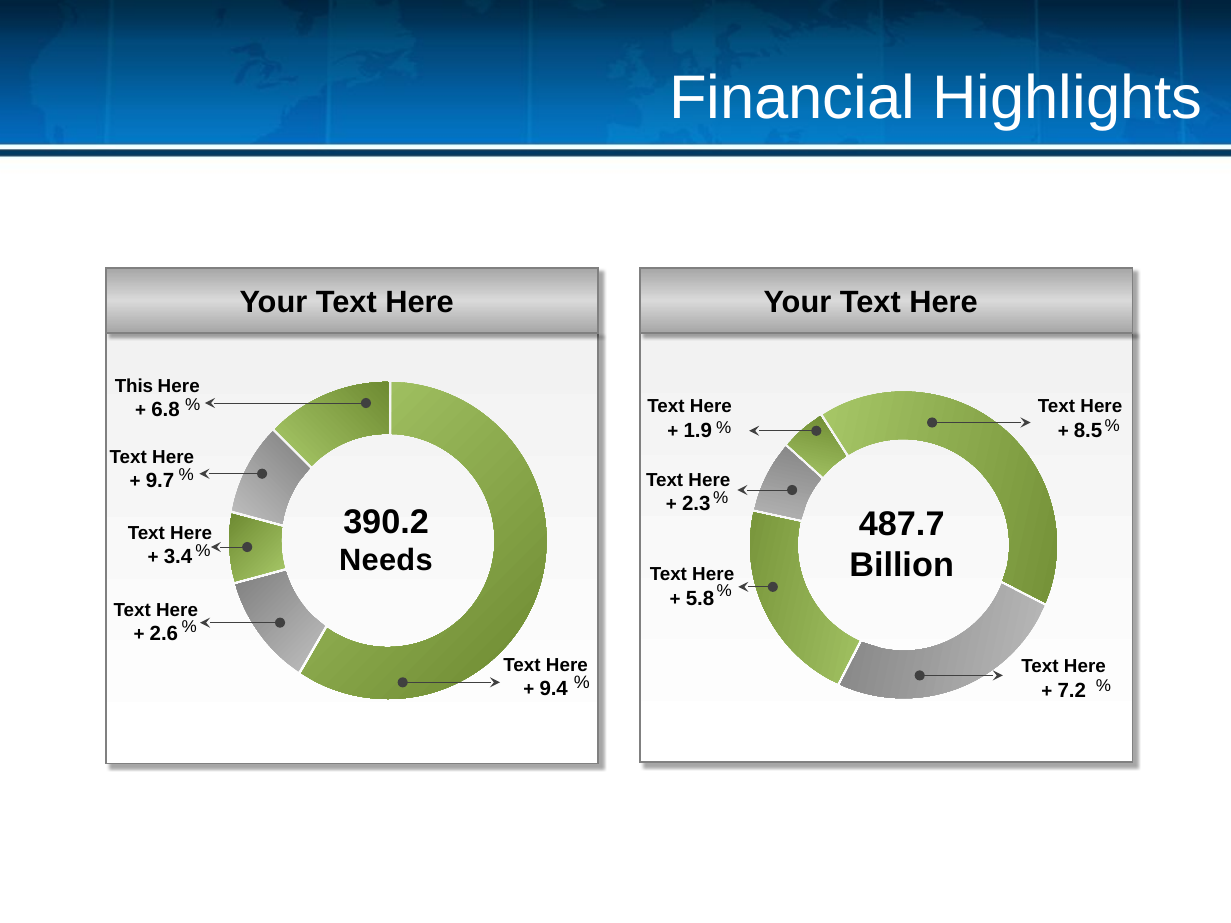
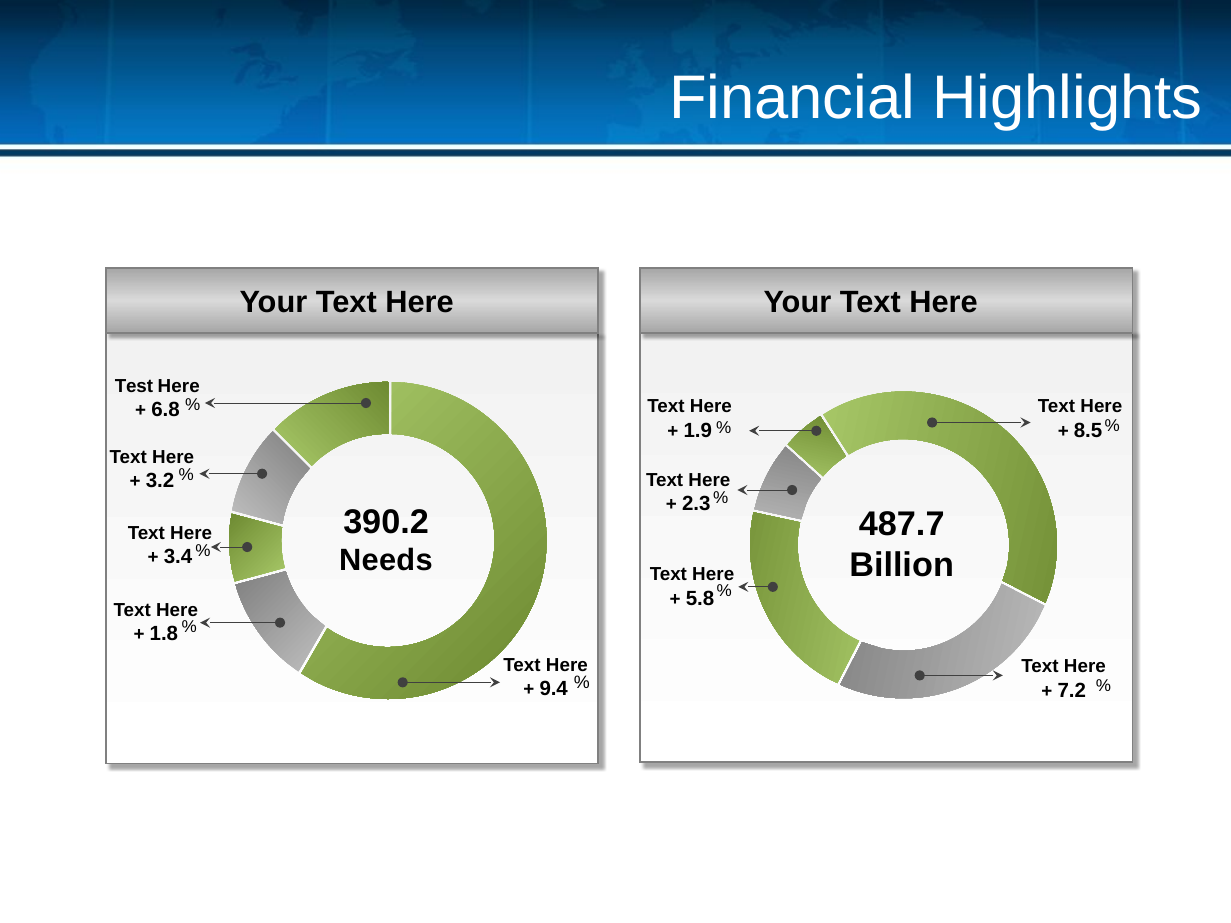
This: This -> Test
9.7: 9.7 -> 3.2
2.6: 2.6 -> 1.8
